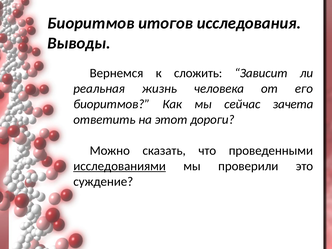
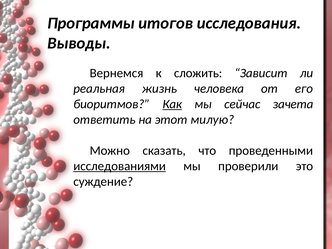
Биоритмов at (91, 23): Биоритмов -> Программы
Как underline: none -> present
дороги: дороги -> милую
